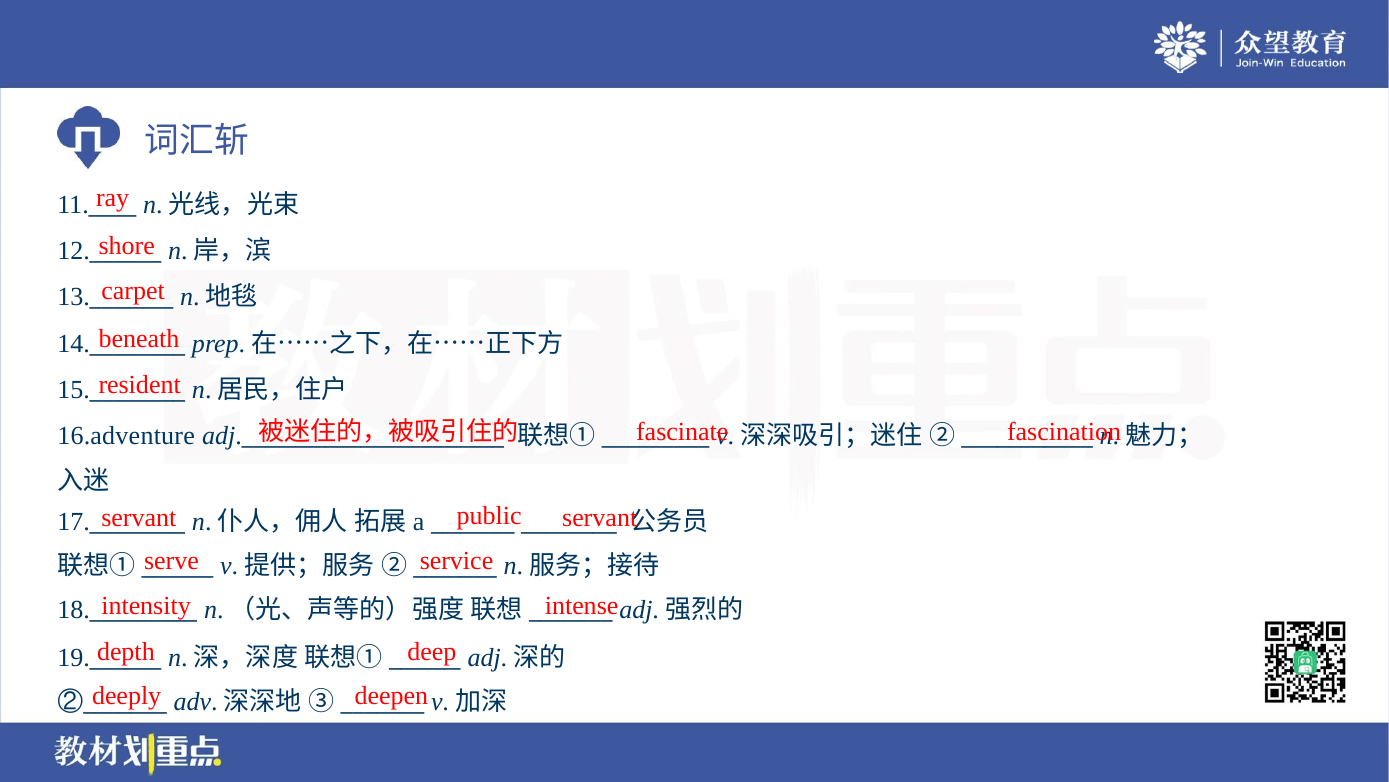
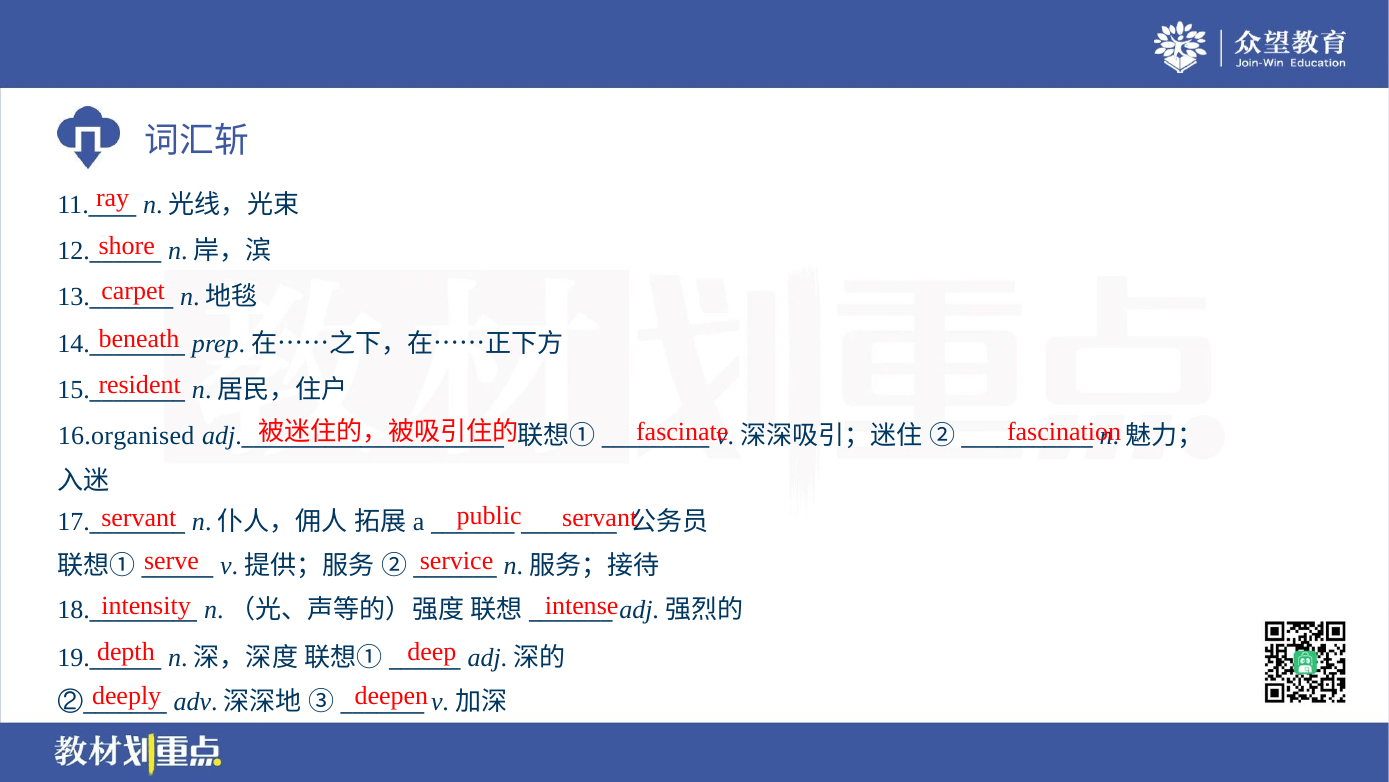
16.adventure: 16.adventure -> 16.organised
